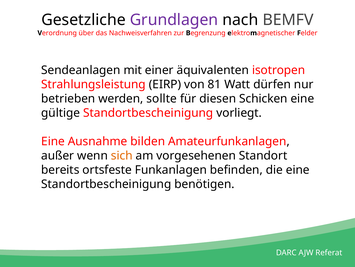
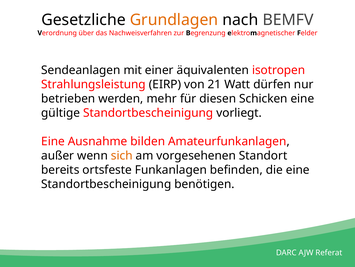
Grundlagen colour: purple -> orange
81: 81 -> 21
sollte: sollte -> mehr
